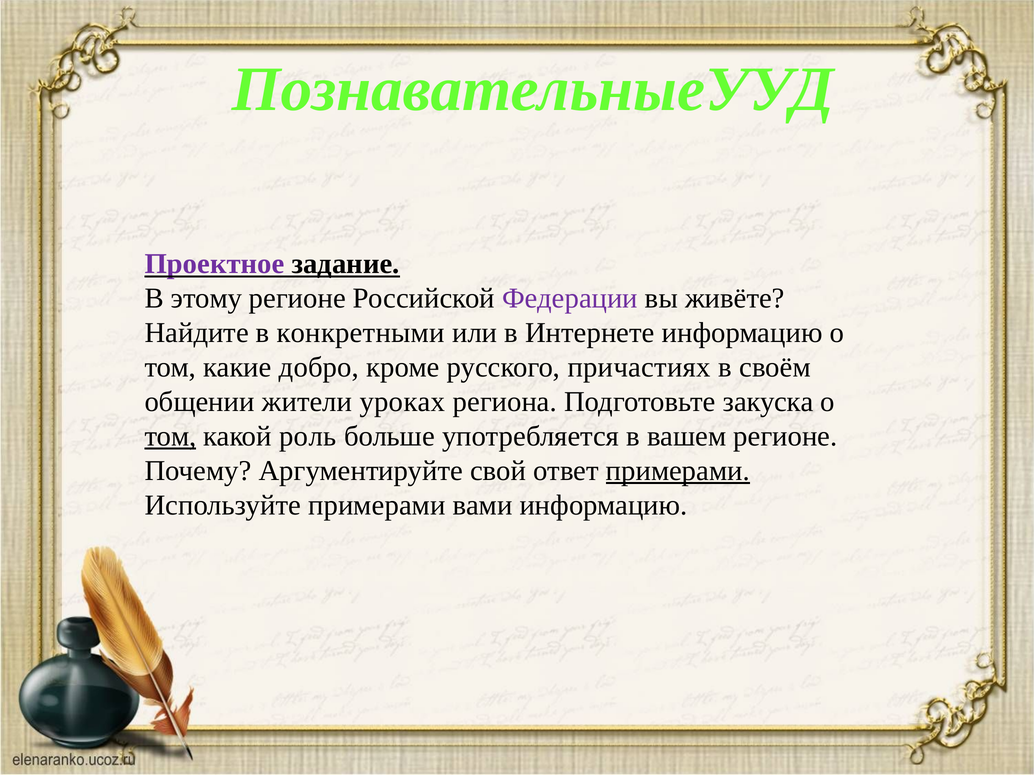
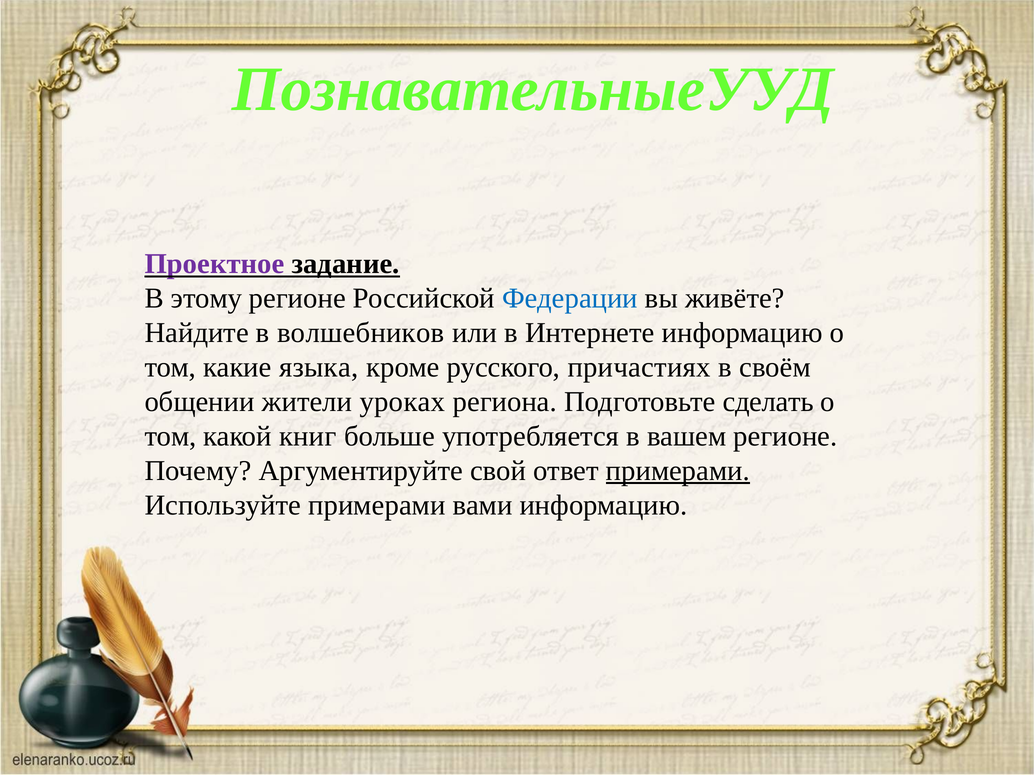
Федерации colour: purple -> blue
конкретными: конкретными -> волшебников
добро: добро -> языка
закуска: закуска -> сделать
том at (170, 436) underline: present -> none
роль: роль -> книг
